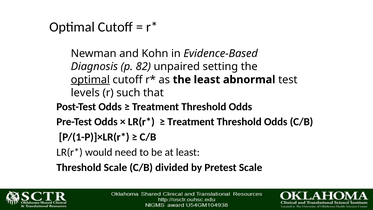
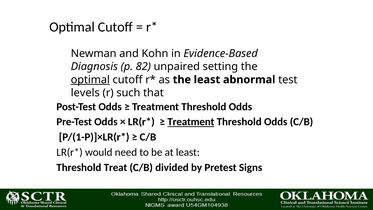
Treatment at (191, 122) underline: none -> present
Threshold Scale: Scale -> Treat
Pretest Scale: Scale -> Signs
